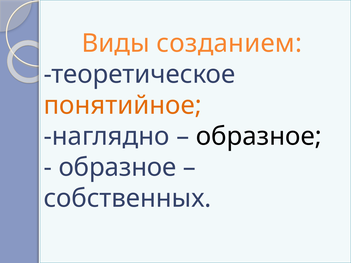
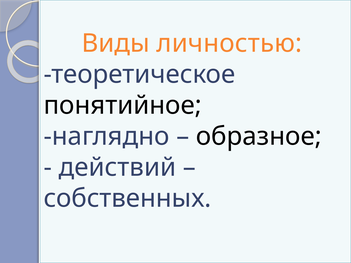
созданием: созданием -> личностью
понятийное colour: orange -> black
образное at (117, 167): образное -> действий
